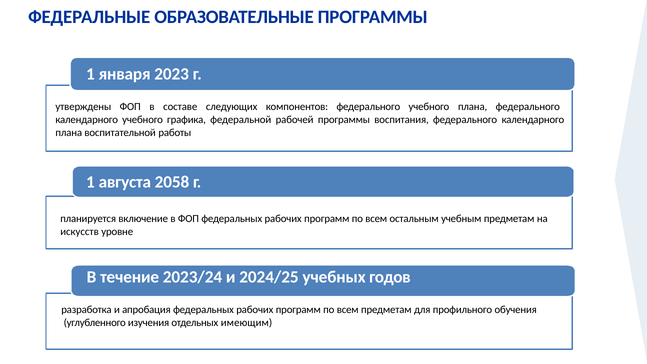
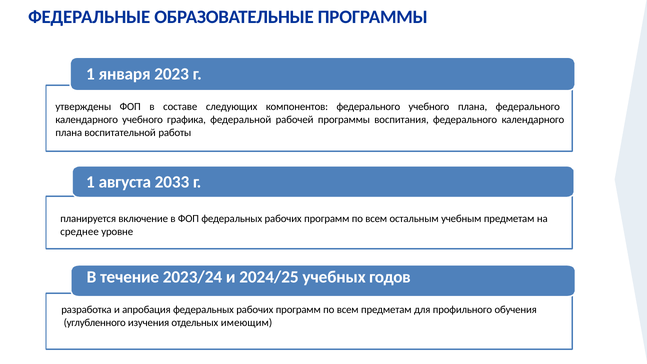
2058: 2058 -> 2033
искусств: искусств -> среднее
